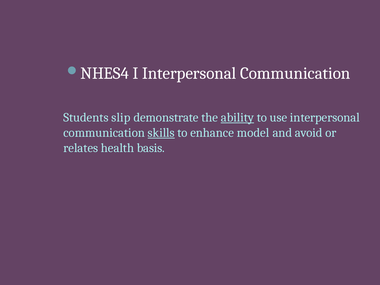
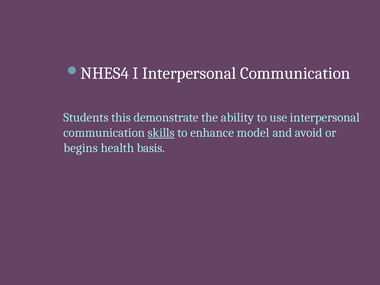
slip: slip -> this
ability underline: present -> none
relates: relates -> begins
